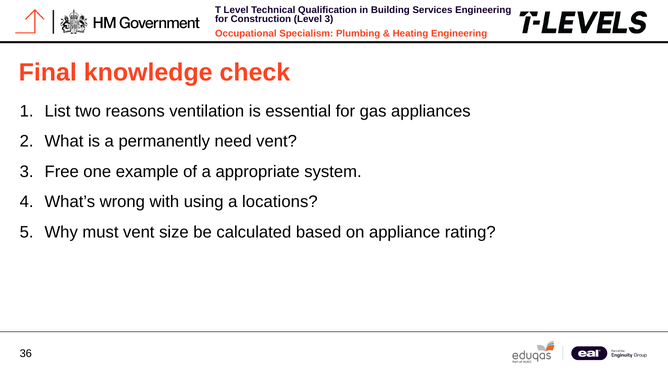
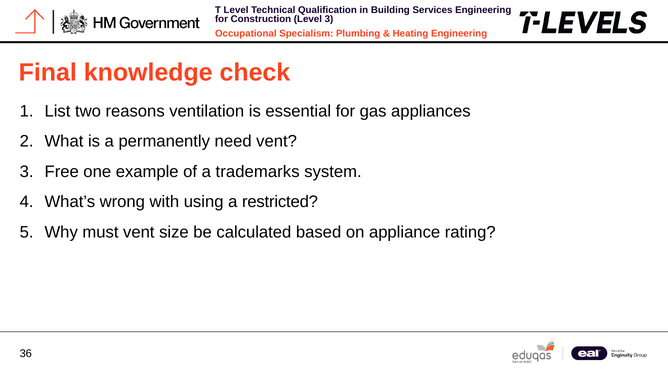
appropriate: appropriate -> trademarks
locations: locations -> restricted
